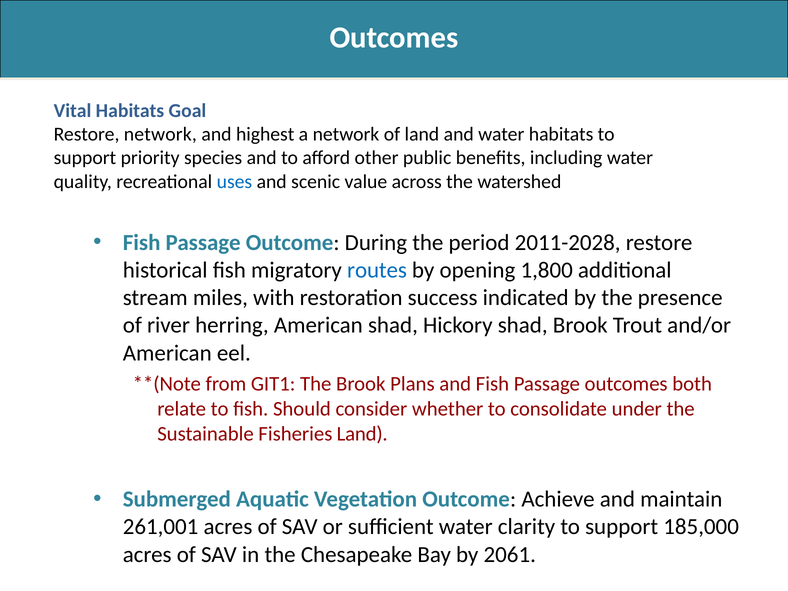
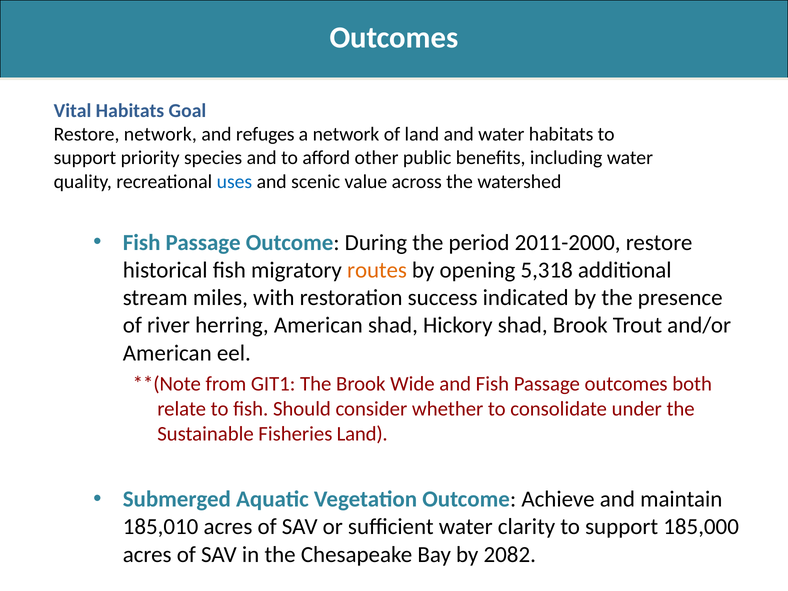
highest: highest -> refuges
2011-2028: 2011-2028 -> 2011-2000
routes colour: blue -> orange
1,800: 1,800 -> 5,318
Plans: Plans -> Wide
261,001: 261,001 -> 185,010
2061: 2061 -> 2082
